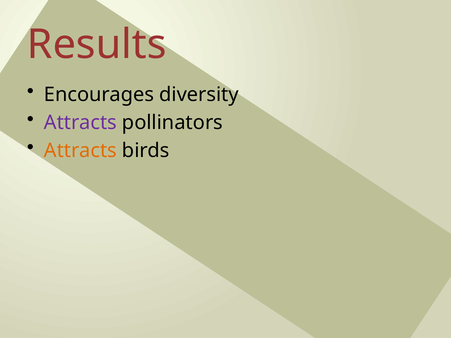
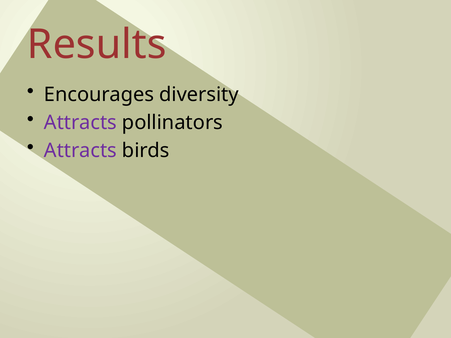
Attracts at (80, 151) colour: orange -> purple
